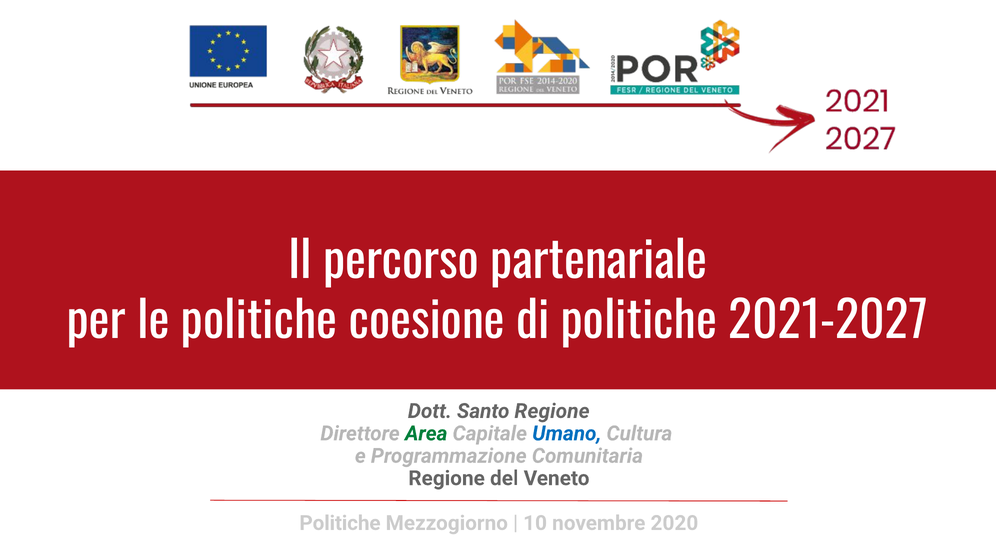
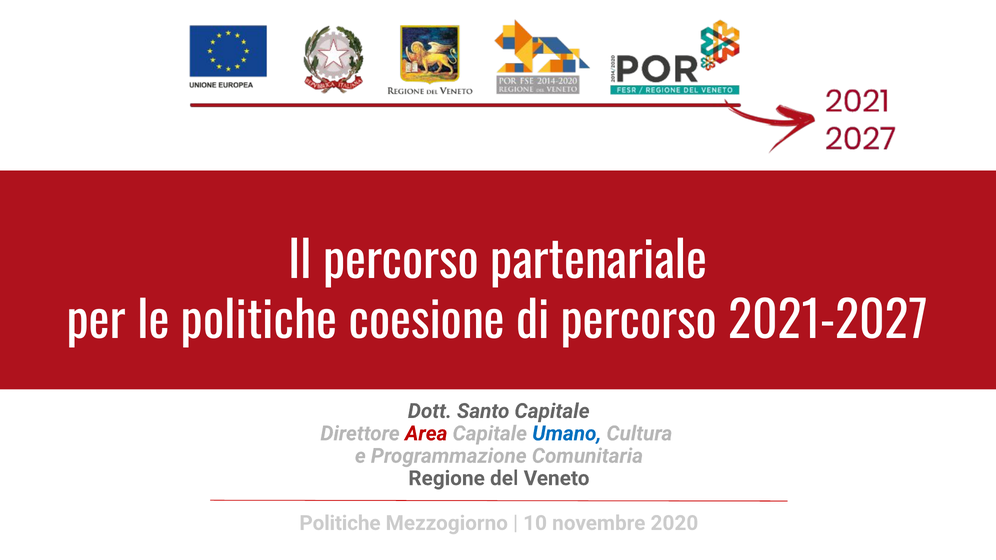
di politiche: politiche -> percorso
Santo Regione: Regione -> Capitale
Area colour: green -> red
